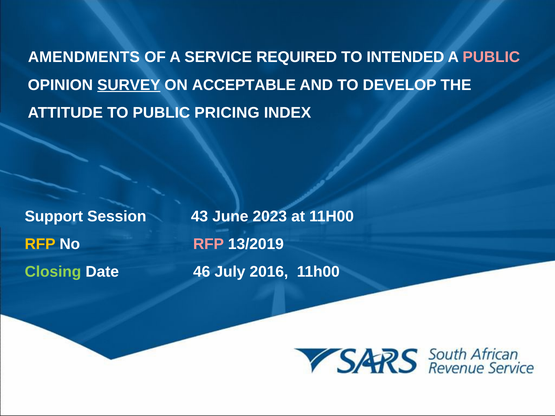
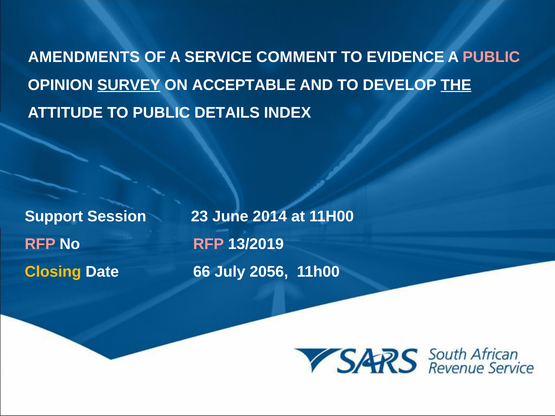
REQUIRED: REQUIRED -> COMMENT
INTENDED: INTENDED -> EVIDENCE
THE underline: none -> present
PRICING: PRICING -> DETAILS
43: 43 -> 23
2023: 2023 -> 2014
RFP at (40, 244) colour: yellow -> pink
Closing colour: light green -> yellow
46: 46 -> 66
2016: 2016 -> 2056
